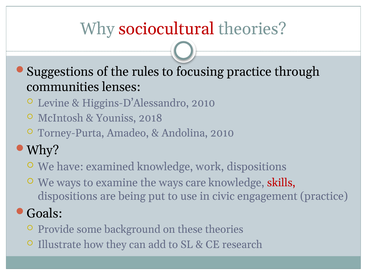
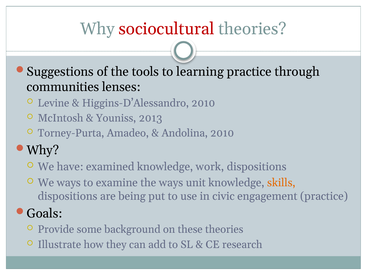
rules: rules -> tools
focusing: focusing -> learning
2018: 2018 -> 2013
care: care -> unit
skills colour: red -> orange
